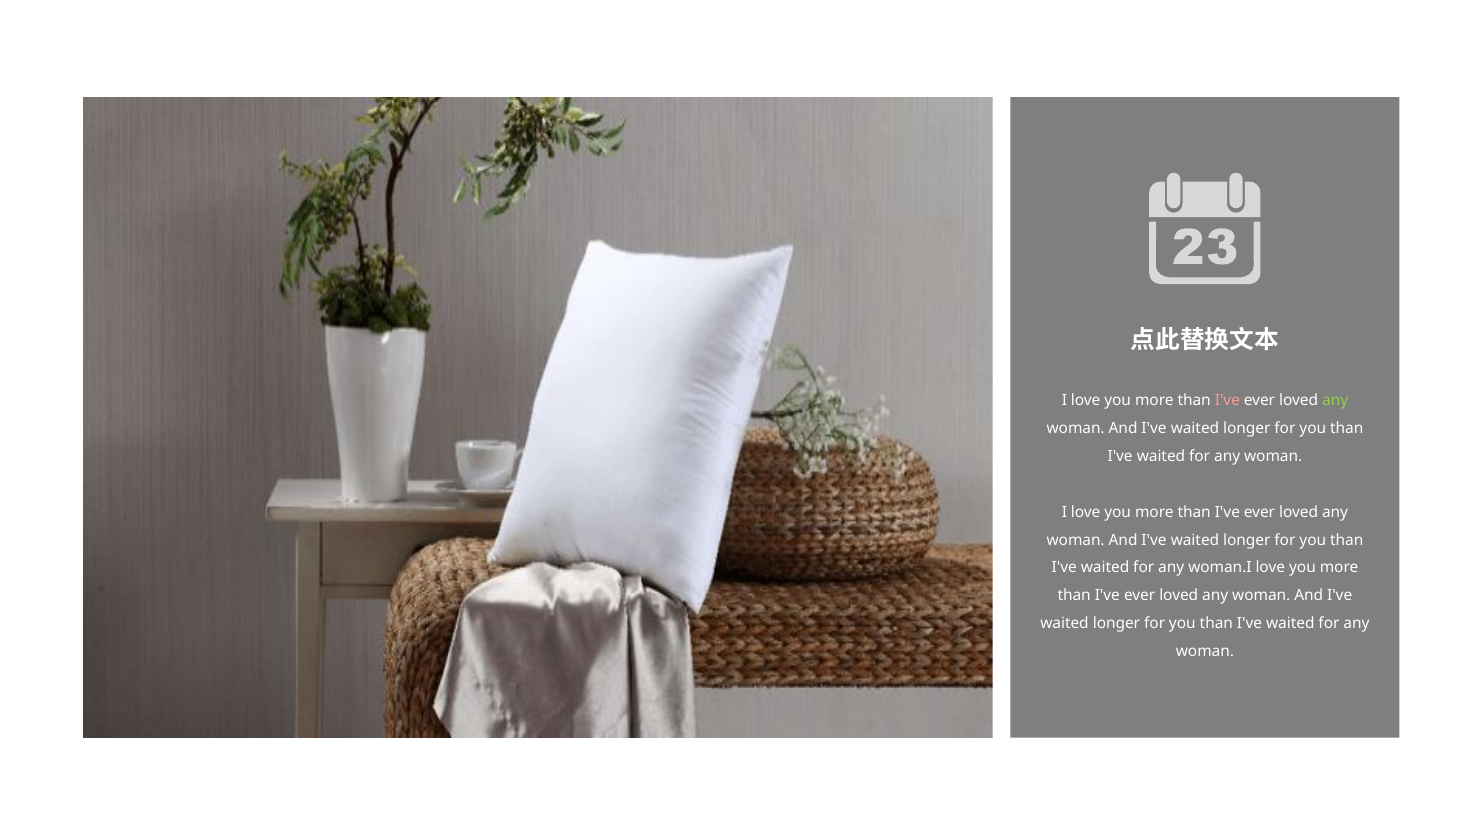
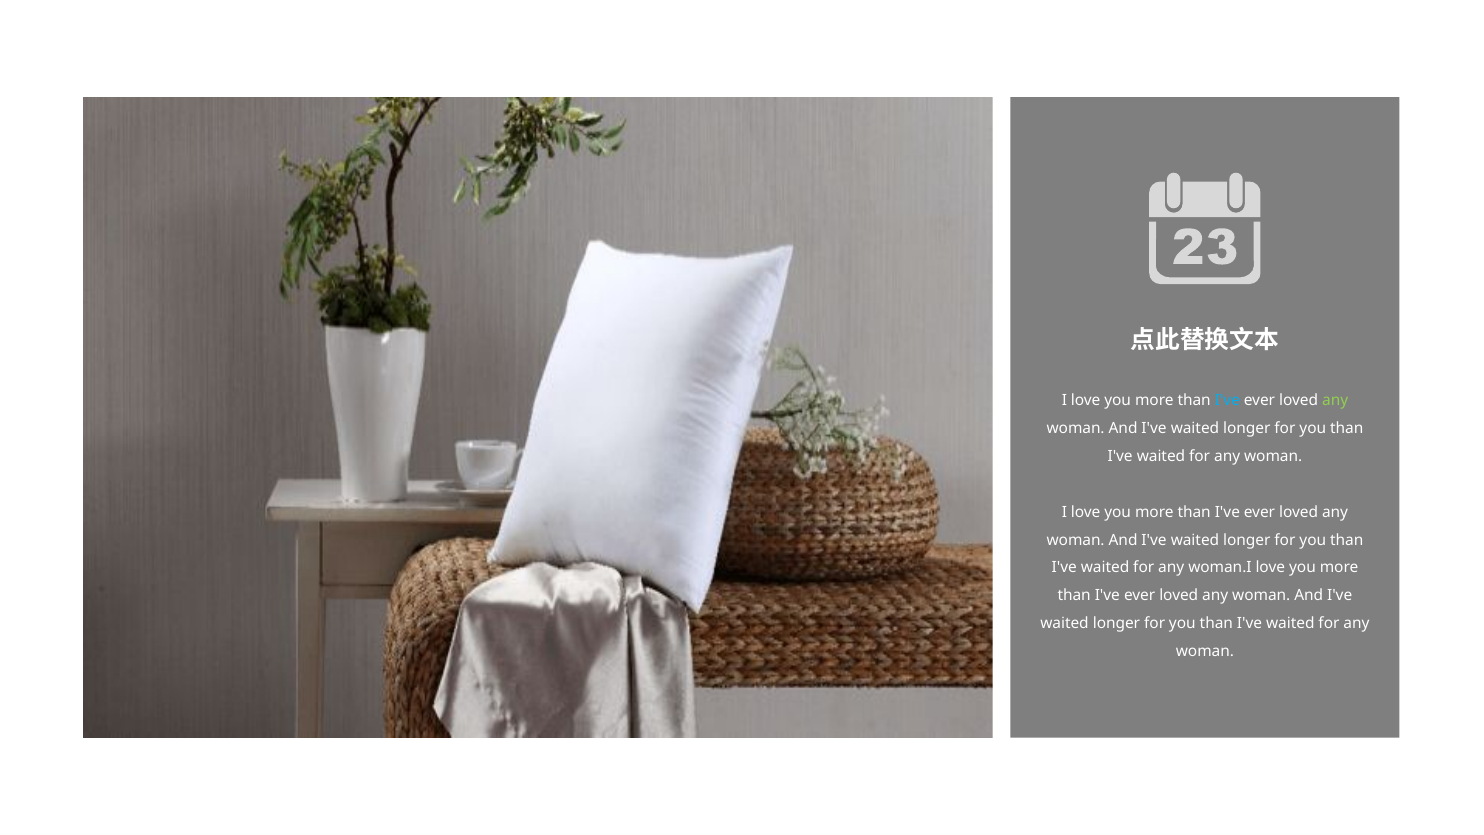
I've at (1227, 400) colour: pink -> light blue
